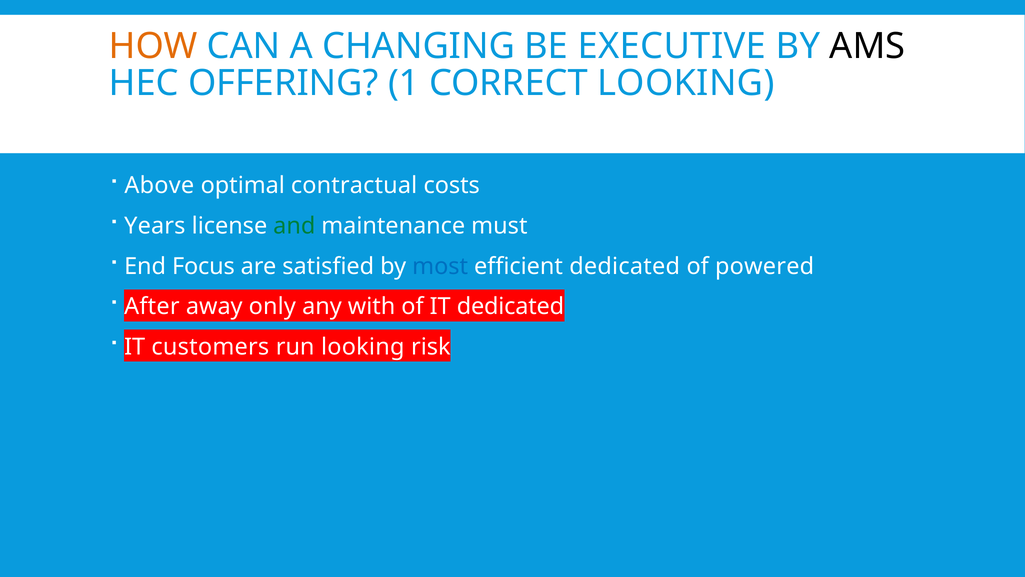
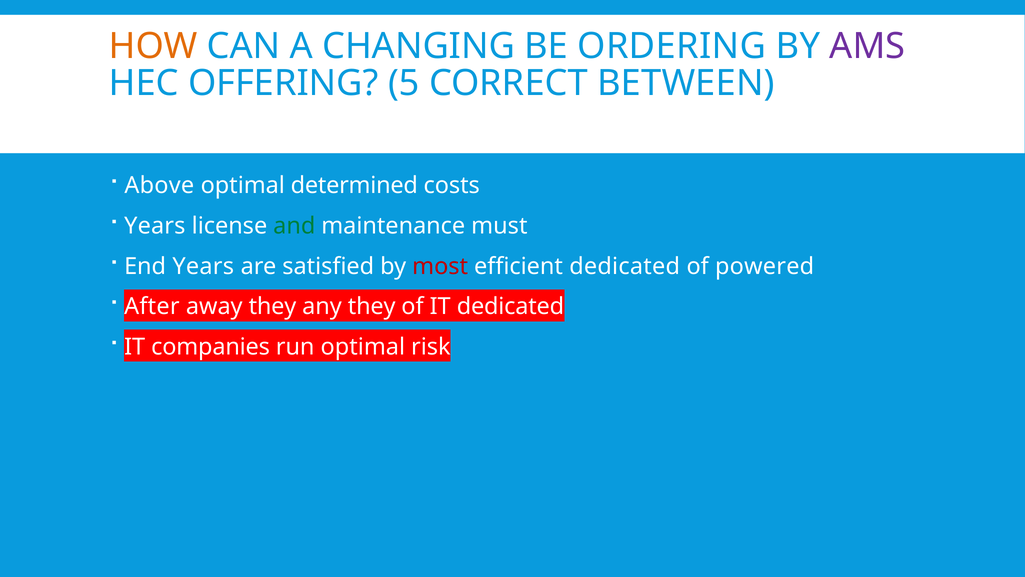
EXECUTIVE: EXECUTIVE -> ORDERING
AMS colour: black -> purple
1: 1 -> 5
CORRECT LOOKING: LOOKING -> BETWEEN
contractual: contractual -> determined
End Focus: Focus -> Years
most colour: blue -> red
away only: only -> they
any with: with -> they
customers: customers -> companies
run looking: looking -> optimal
